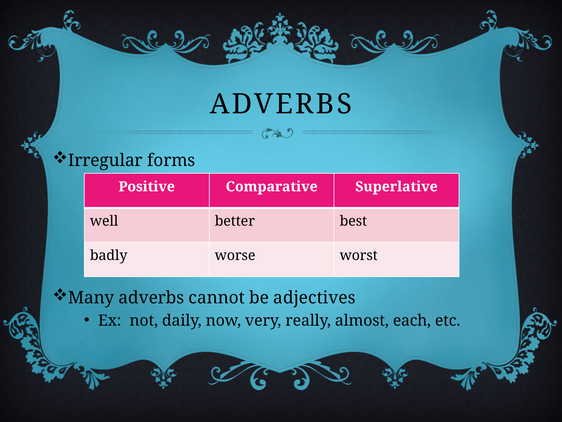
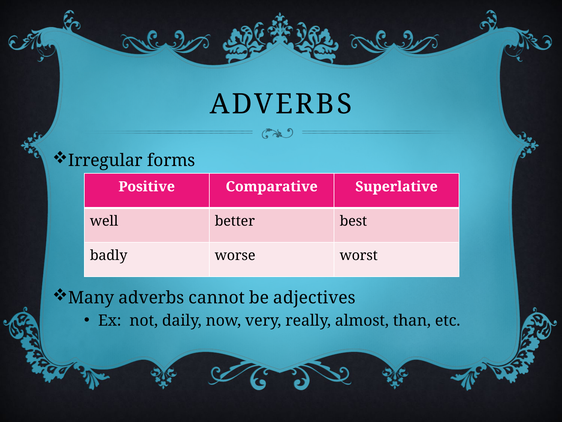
each: each -> than
